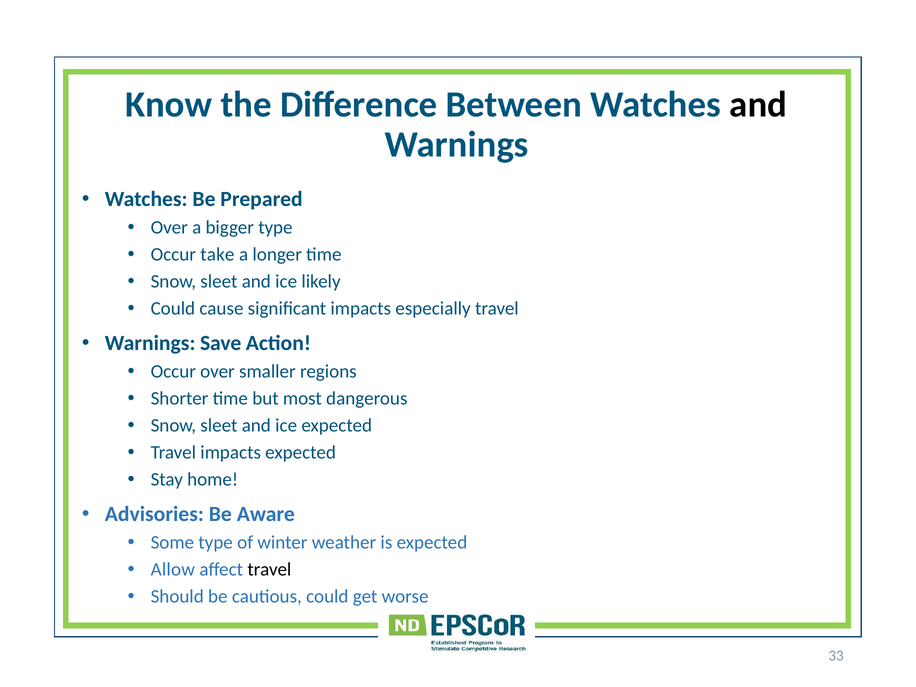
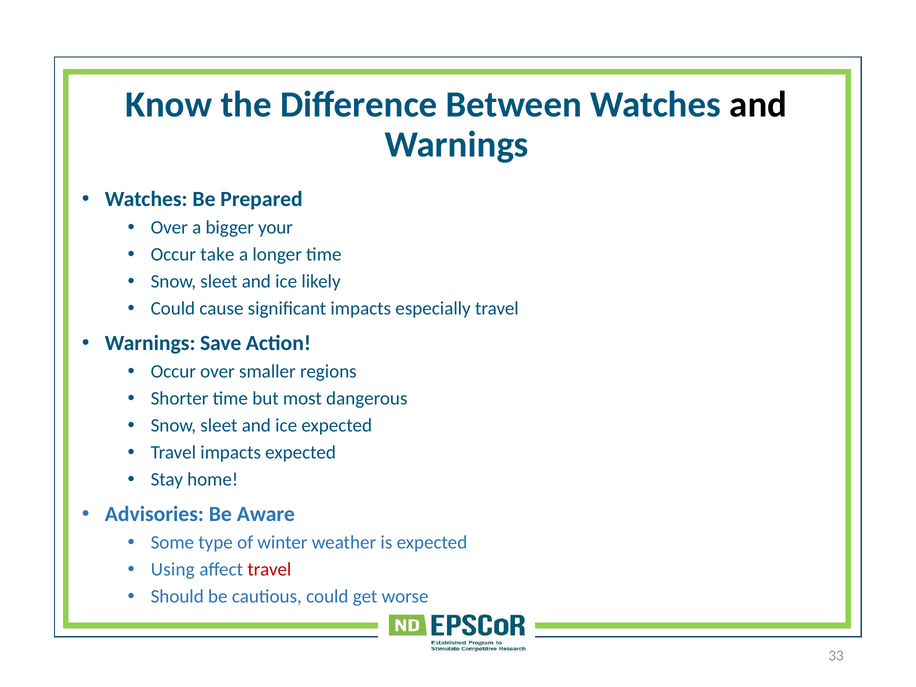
bigger type: type -> your
Allow: Allow -> Using
travel at (269, 569) colour: black -> red
